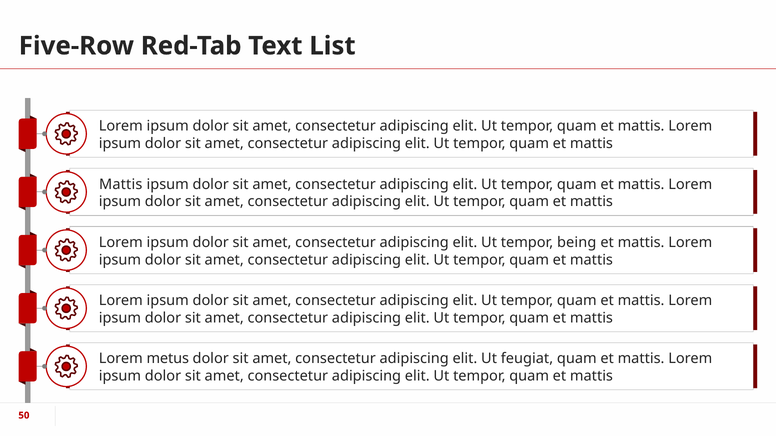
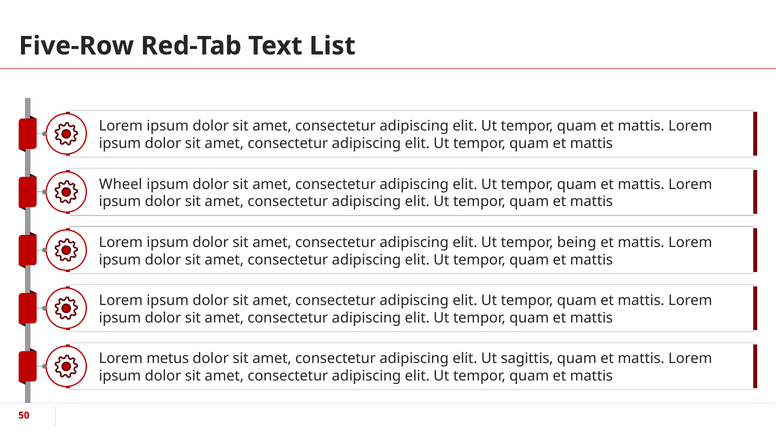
Mattis at (121, 184): Mattis -> Wheel
feugiat: feugiat -> sagittis
